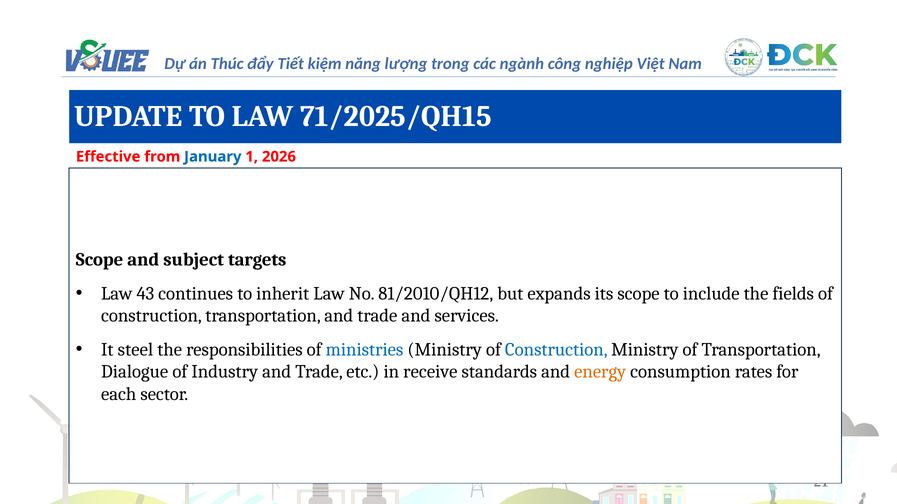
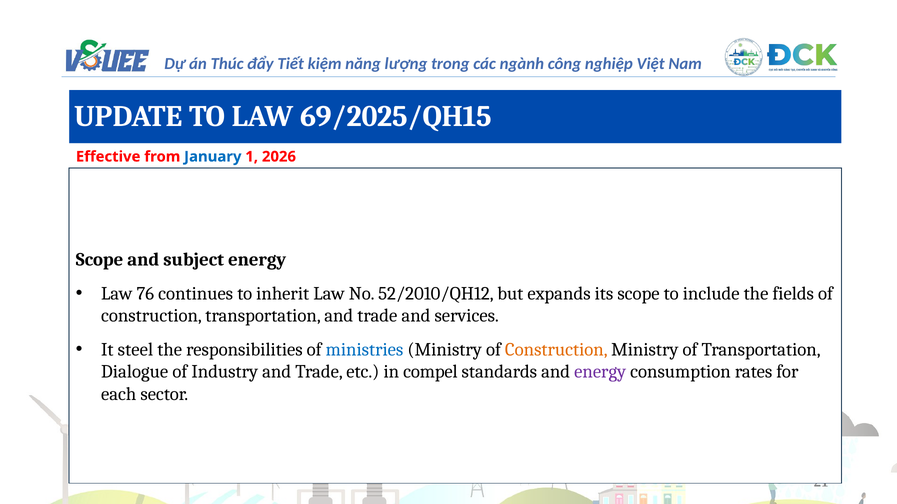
71/2025/QH15: 71/2025/QH15 -> 69/2025/QH15
subject targets: targets -> energy
43: 43 -> 76
81/2010/QH12: 81/2010/QH12 -> 52/2010/QH12
Construction at (556, 350) colour: blue -> orange
receive: receive -> compel
energy at (600, 372) colour: orange -> purple
